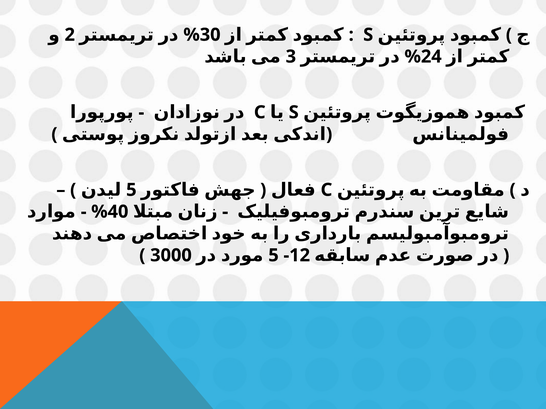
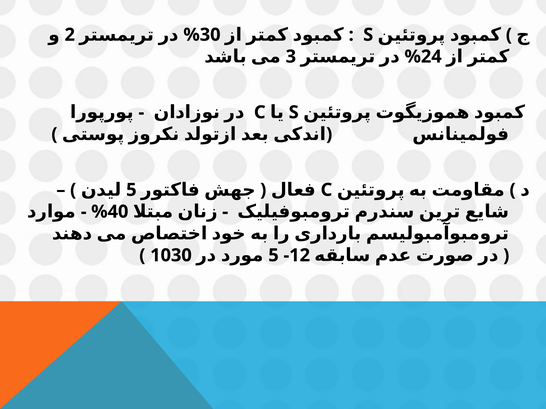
3000: 3000 -> 1030
